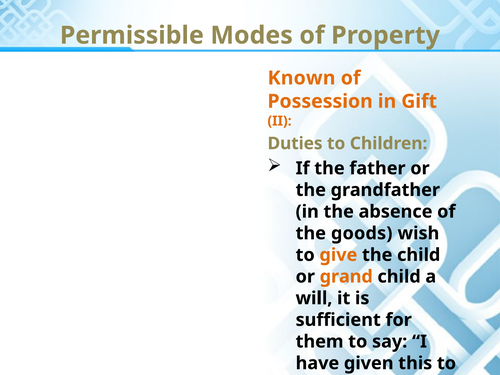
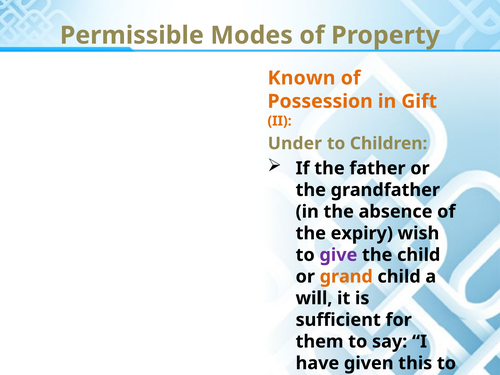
Duties: Duties -> Under
goods: goods -> expiry
give colour: orange -> purple
